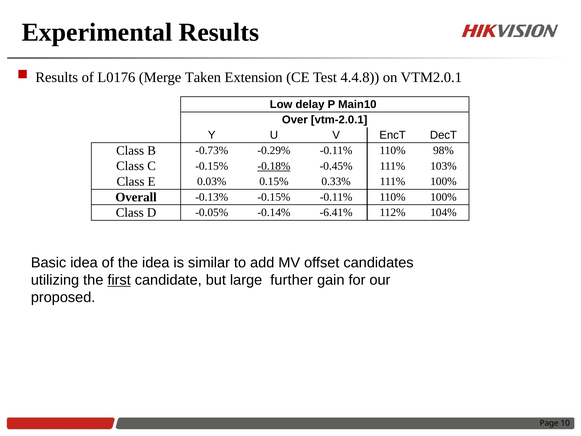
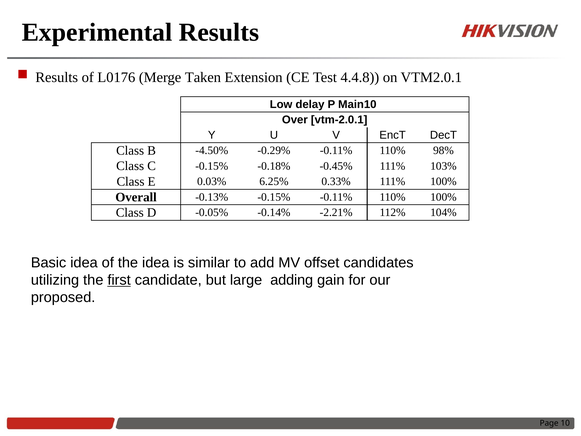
-0.73%: -0.73% -> -4.50%
-0.18% underline: present -> none
0.15%: 0.15% -> 6.25%
-6.41%: -6.41% -> -2.21%
further: further -> adding
